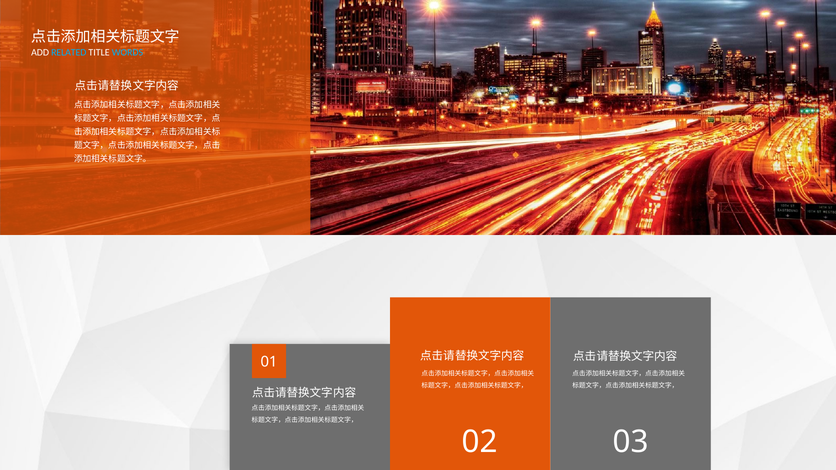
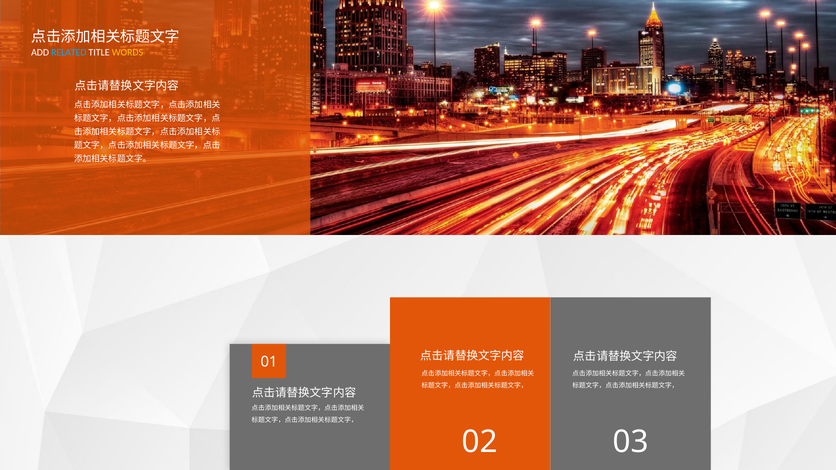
WORDS colour: light blue -> yellow
